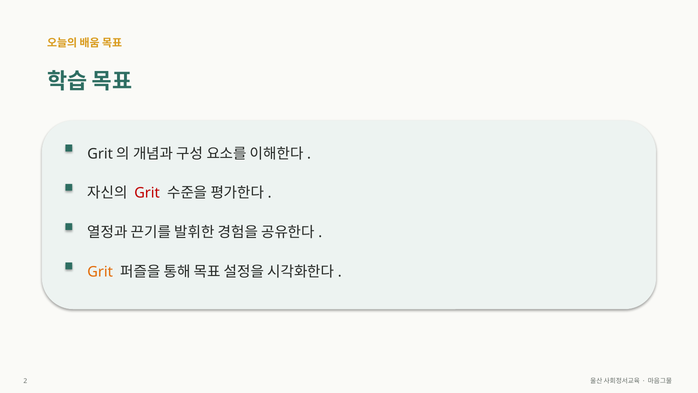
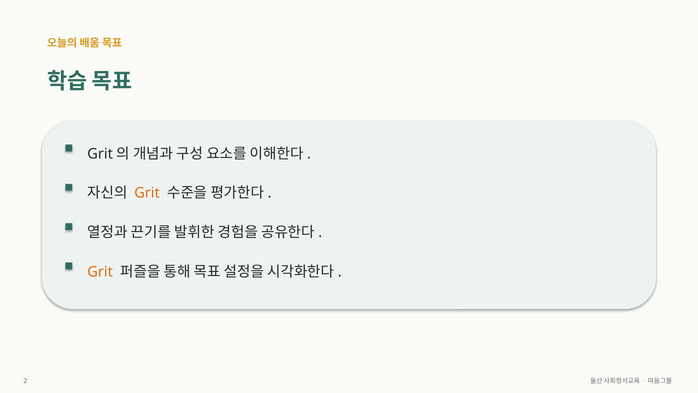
Grit at (147, 193) colour: red -> orange
